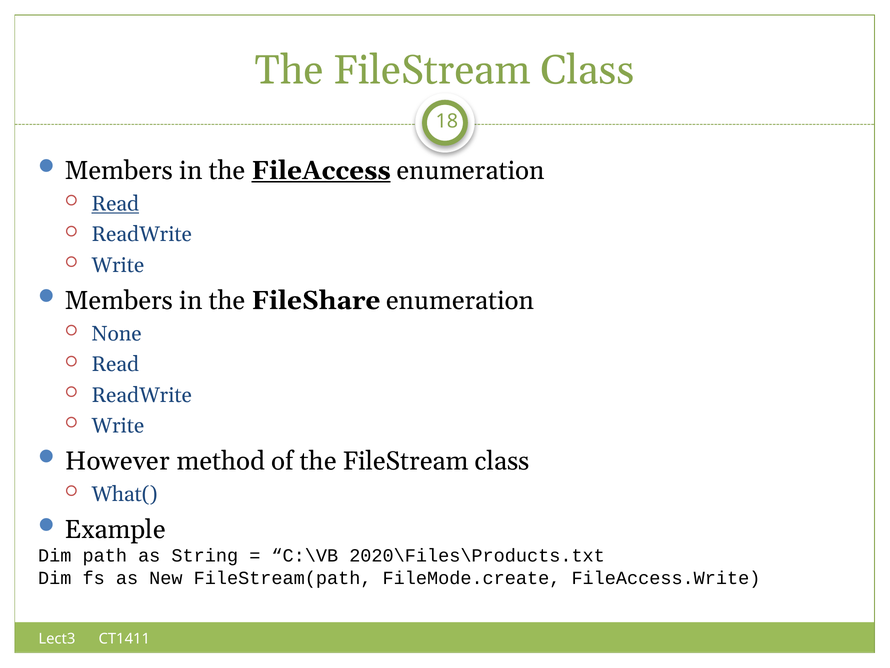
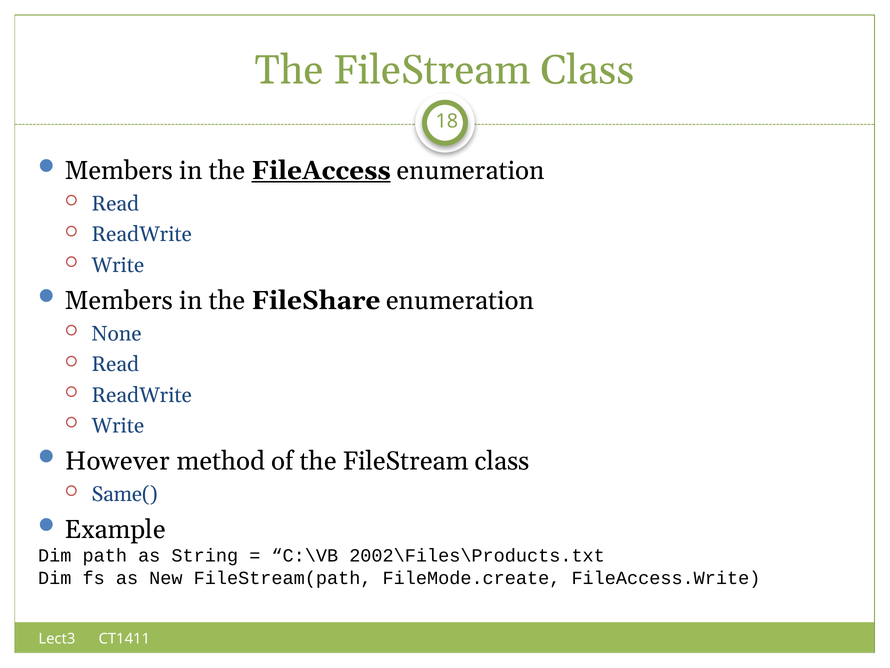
Read at (115, 204) underline: present -> none
What(: What( -> Same(
2020\Files\Products.txt: 2020\Files\Products.txt -> 2002\Files\Products.txt
